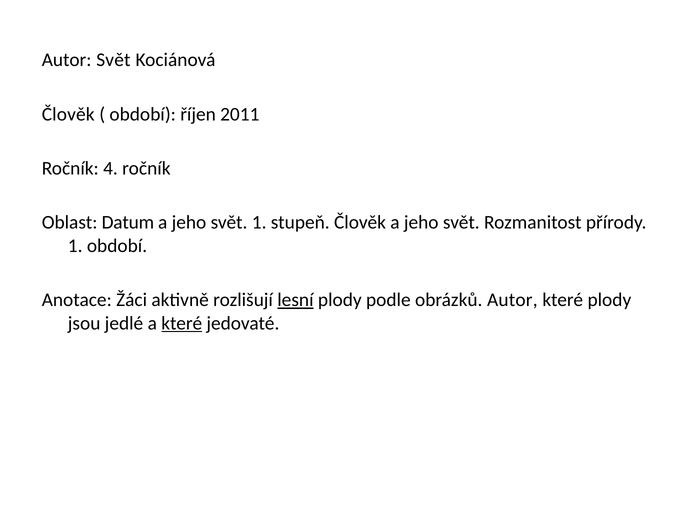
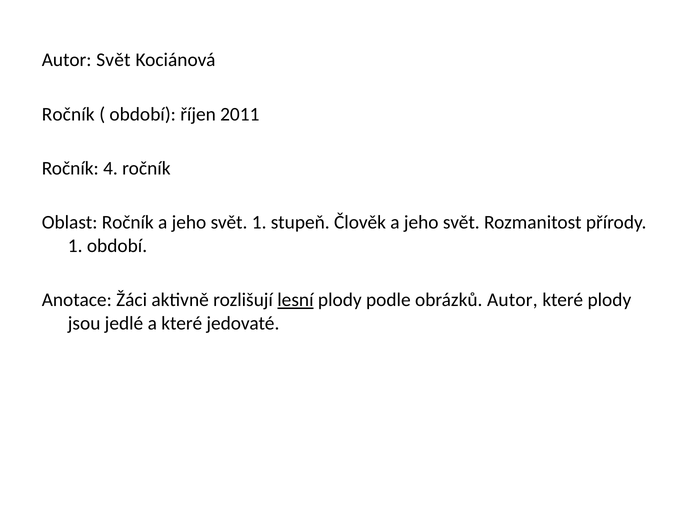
Člověk at (68, 114): Člověk -> Ročník
Oblast Datum: Datum -> Ročník
které at (182, 323) underline: present -> none
